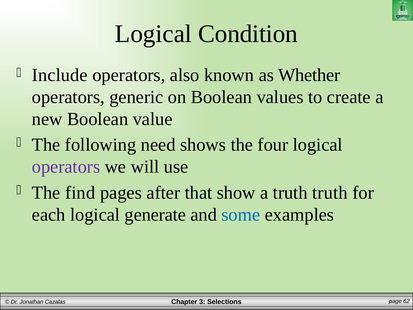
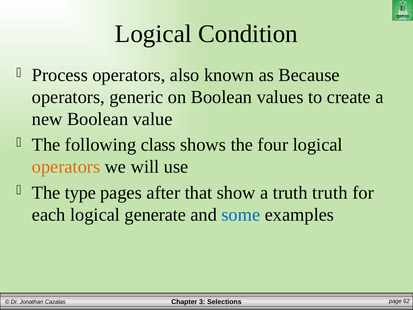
Include: Include -> Process
Whether: Whether -> Because
need: need -> class
operators at (66, 167) colour: purple -> orange
find: find -> type
